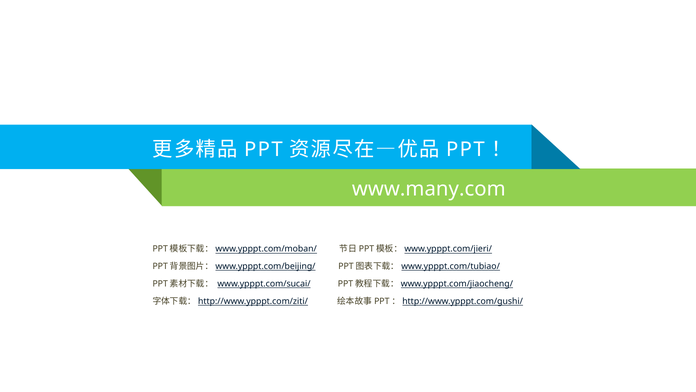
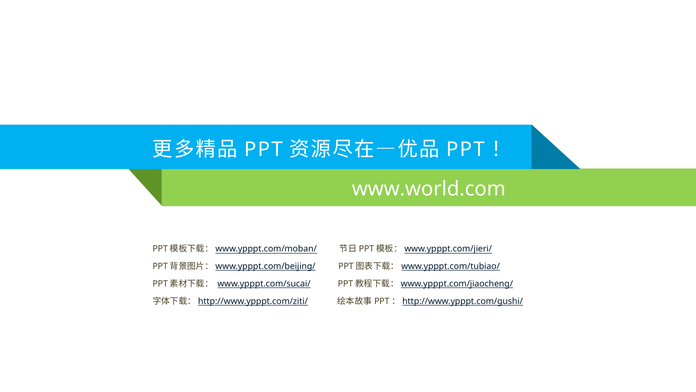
www.many.com: www.many.com -> www.world.com
